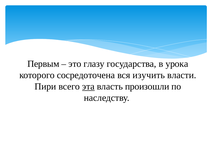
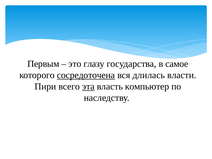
урока: урока -> самое
сосредоточена underline: none -> present
изучить: изучить -> длилась
произошли: произошли -> компьютер
